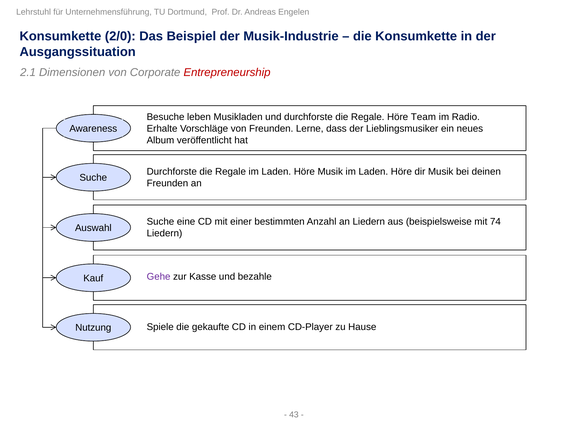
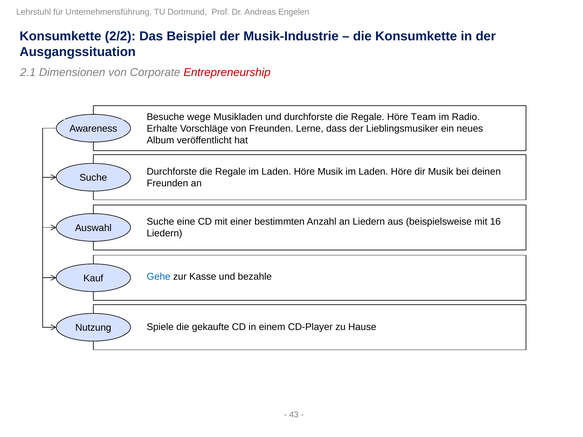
2/0: 2/0 -> 2/2
leben: leben -> wege
74: 74 -> 16
Gehe colour: purple -> blue
